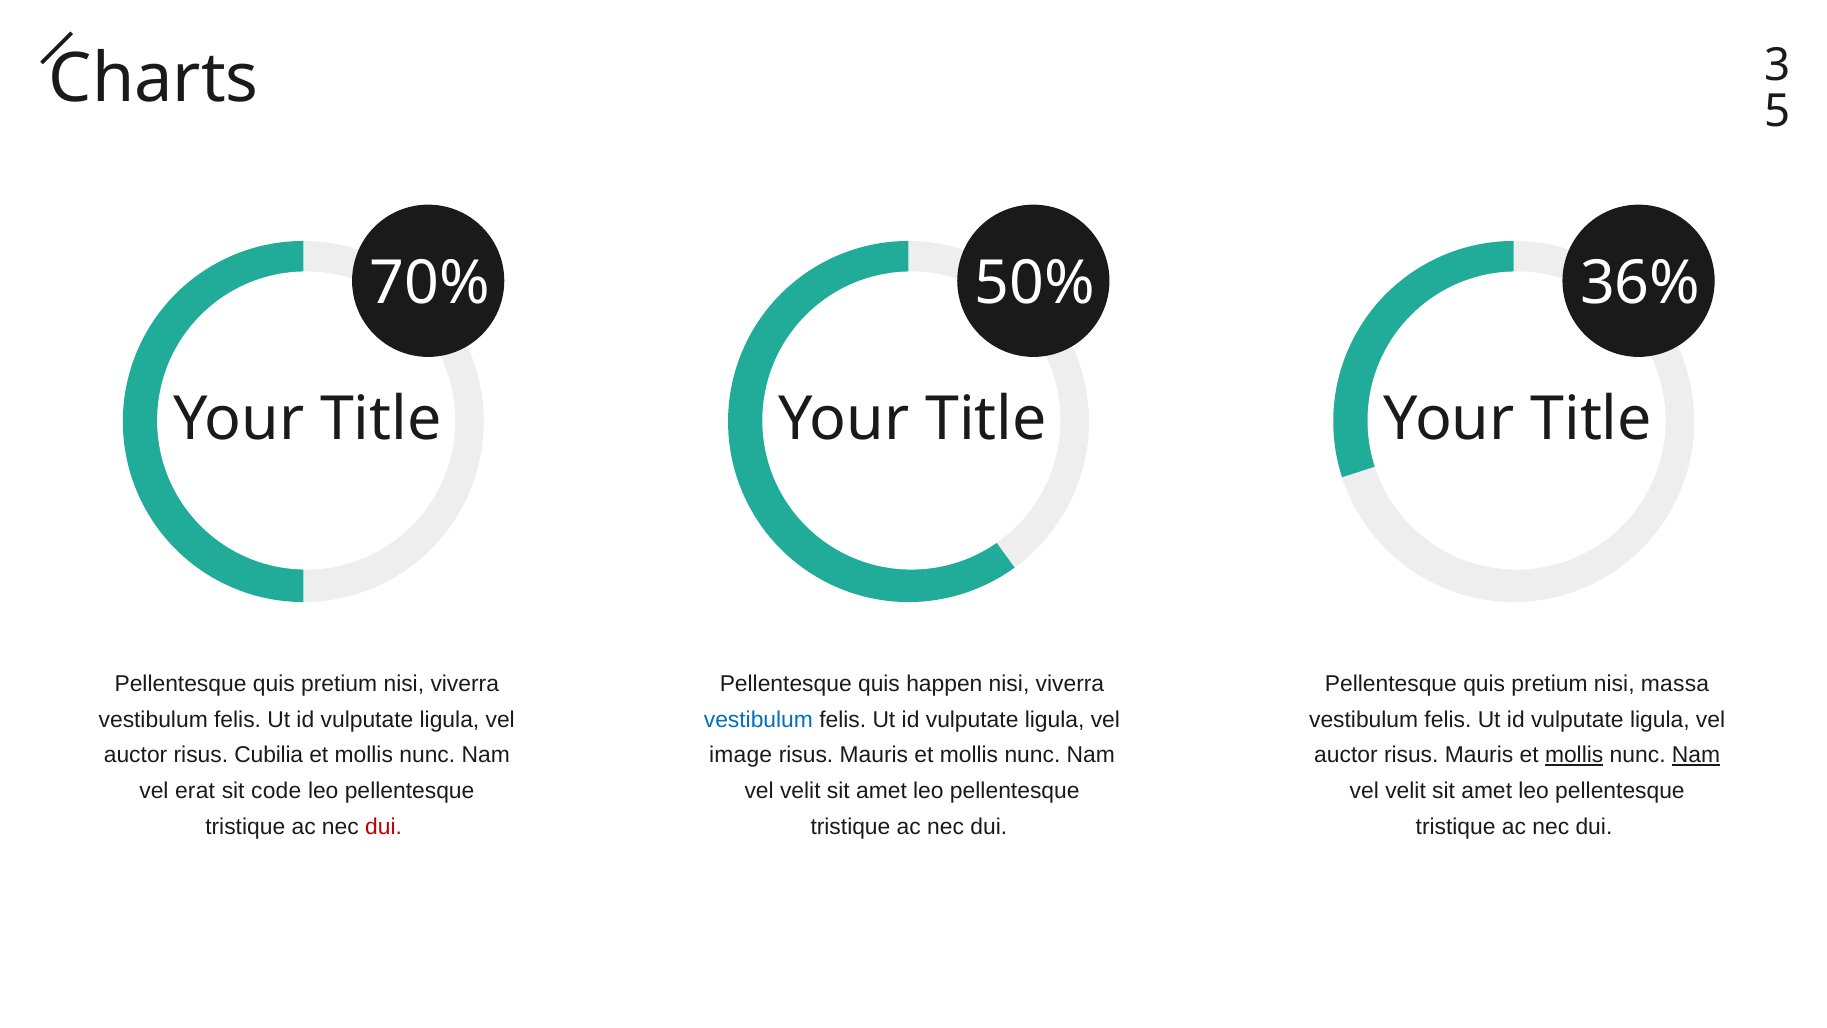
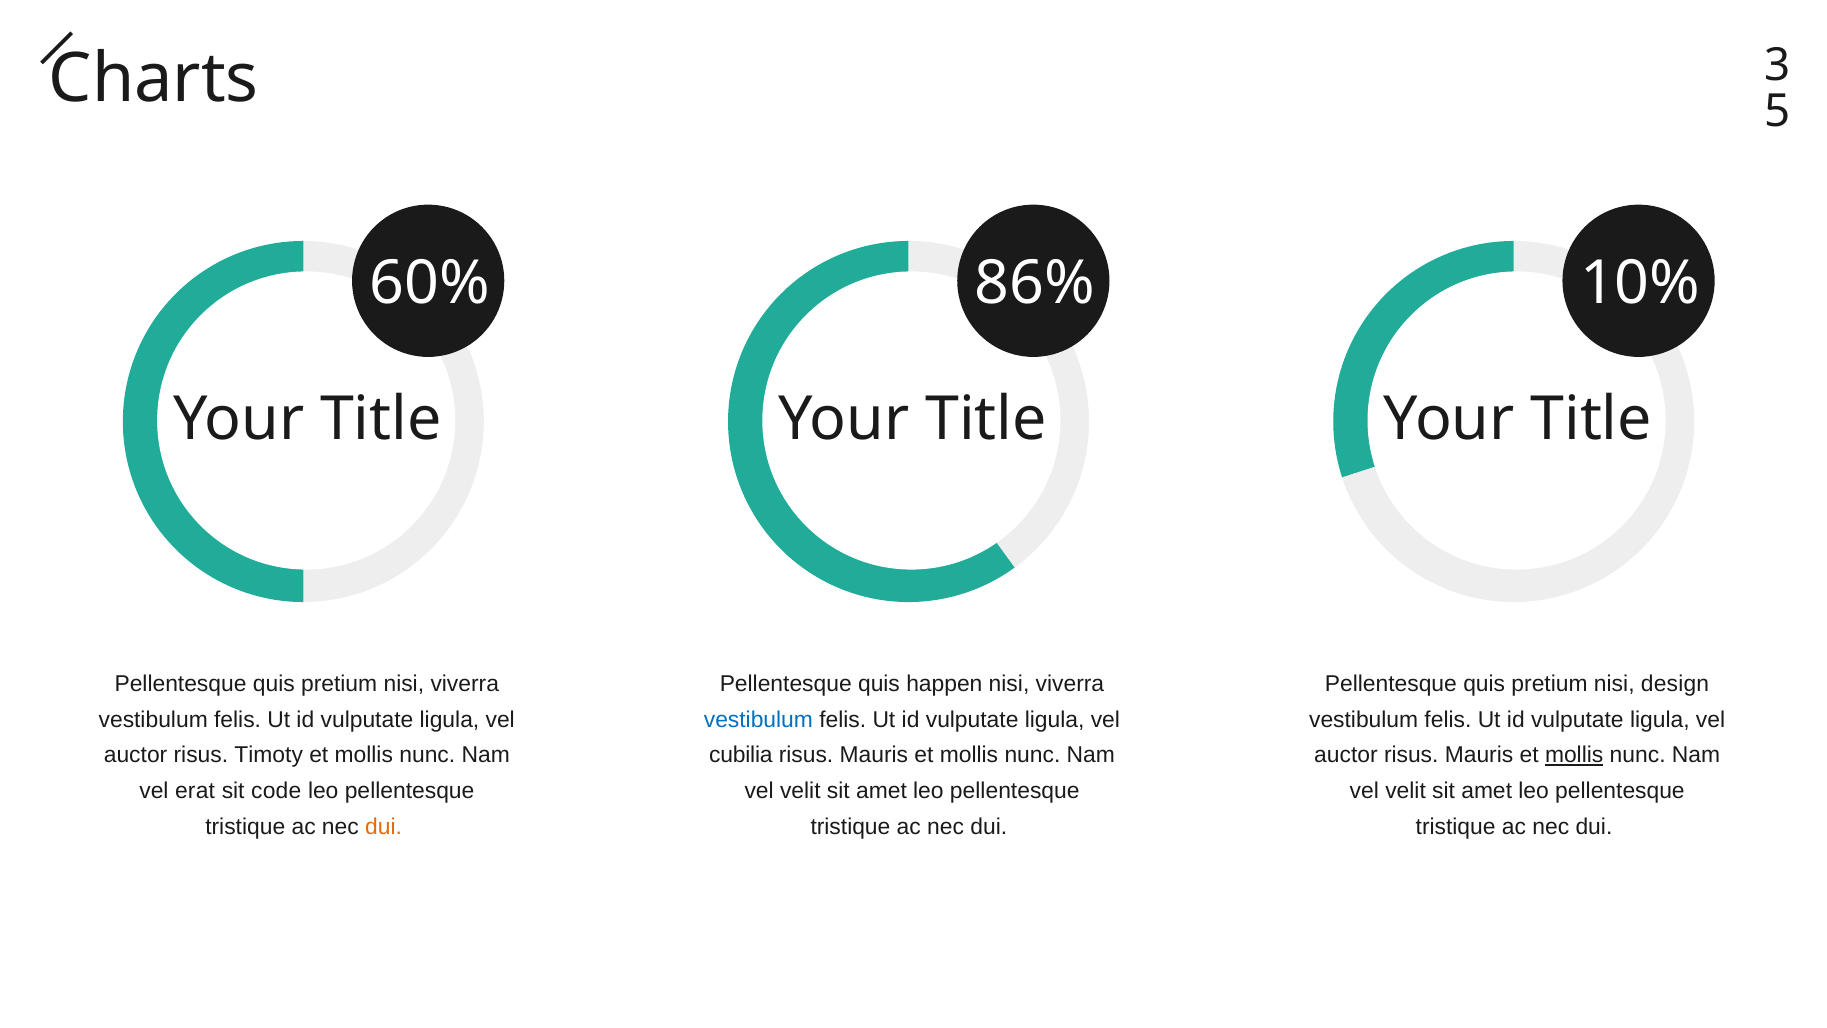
70%: 70% -> 60%
50%: 50% -> 86%
36%: 36% -> 10%
massa: massa -> design
Cubilia: Cubilia -> Timoty
image: image -> cubilia
Nam at (1696, 755) underline: present -> none
dui at (384, 826) colour: red -> orange
